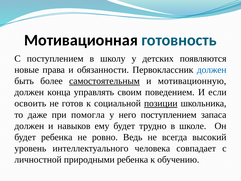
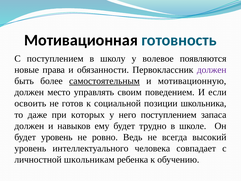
детских: детских -> волевое
должен at (212, 70) colour: blue -> purple
конца: конца -> место
позиции underline: present -> none
помогла: помогла -> которых
будет ребенка: ребенка -> уровень
природными: природными -> школьникам
